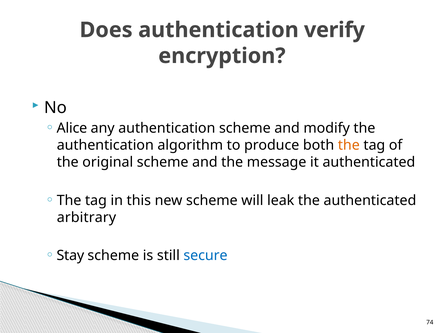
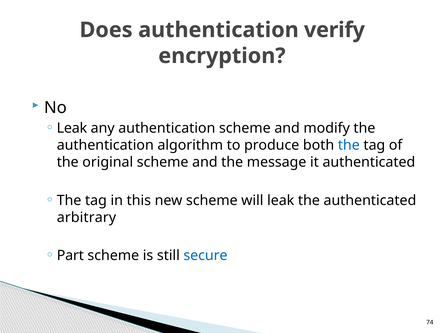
Alice at (72, 128): Alice -> Leak
the at (349, 145) colour: orange -> blue
Stay: Stay -> Part
